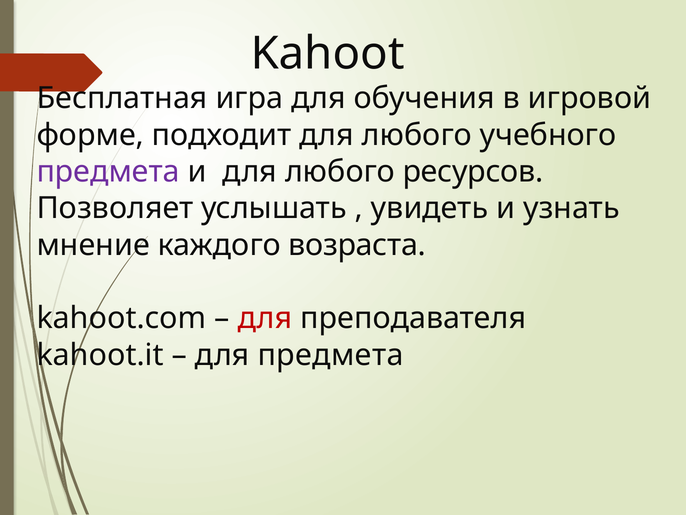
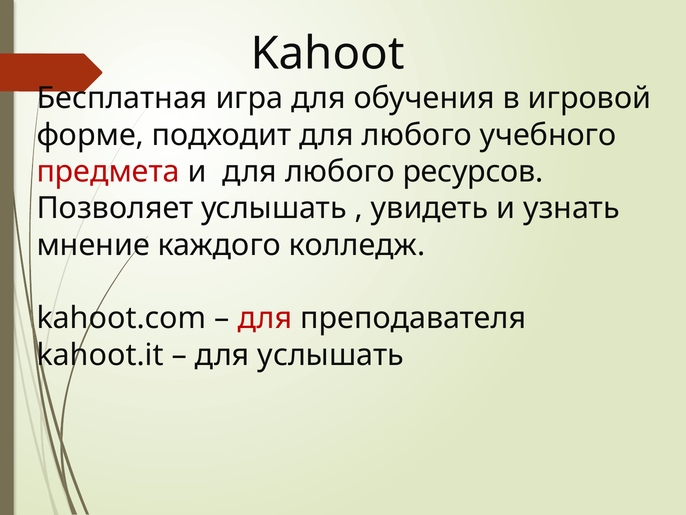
предмета at (108, 172) colour: purple -> red
возраста: возраста -> колледж
для предмета: предмета -> услышать
